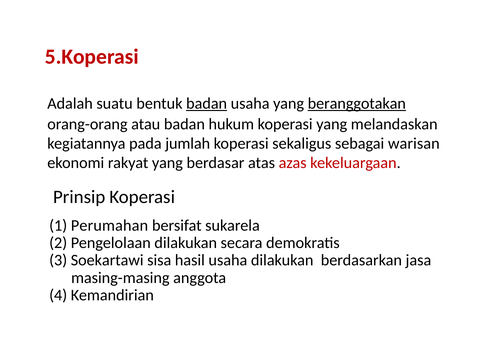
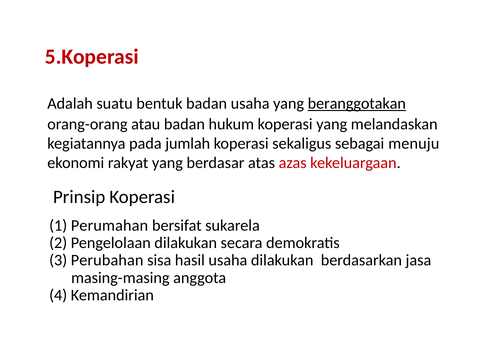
badan at (207, 104) underline: present -> none
warisan: warisan -> menuju
Soekartawi: Soekartawi -> Perubahan
